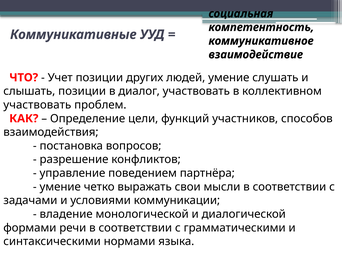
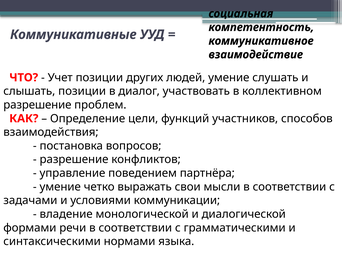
участвовать at (37, 105): участвовать -> разрешение
